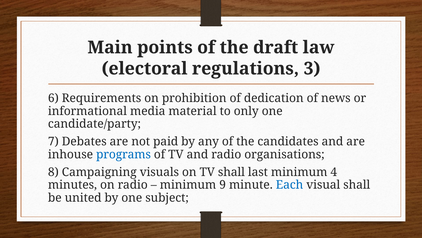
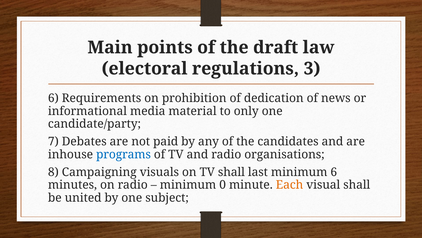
minimum 4: 4 -> 6
9: 9 -> 0
Each colour: blue -> orange
